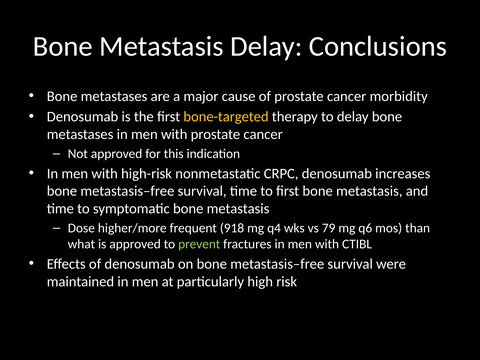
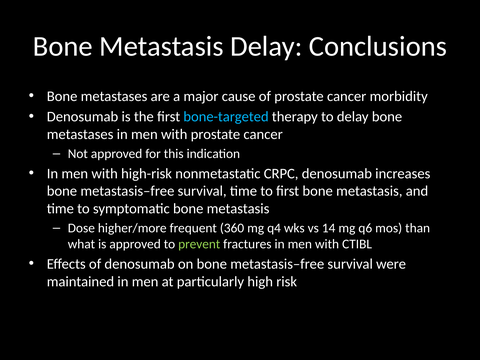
bone-targeted colour: yellow -> light blue
918: 918 -> 360
79: 79 -> 14
